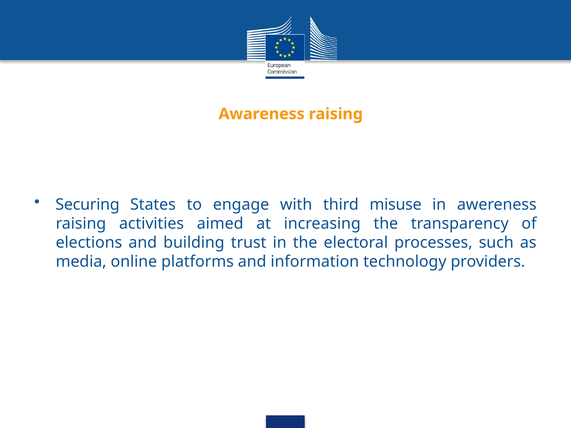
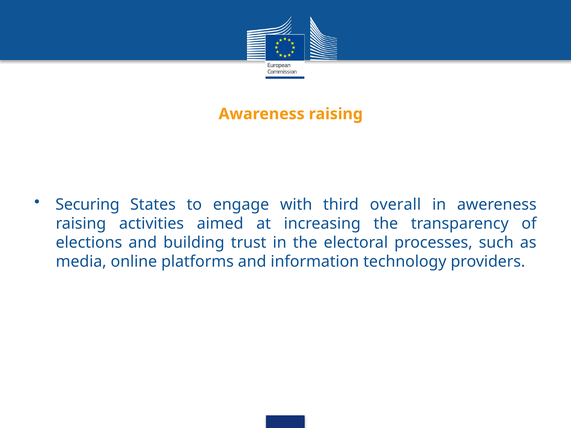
misuse: misuse -> overall
